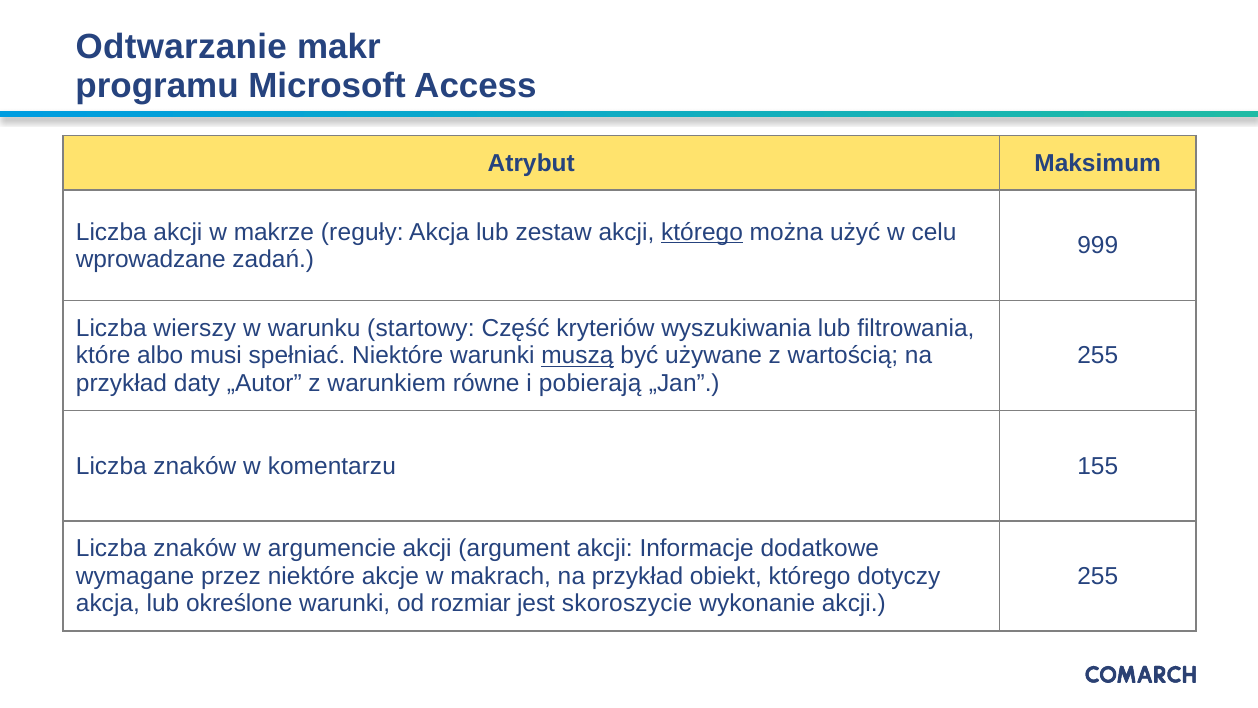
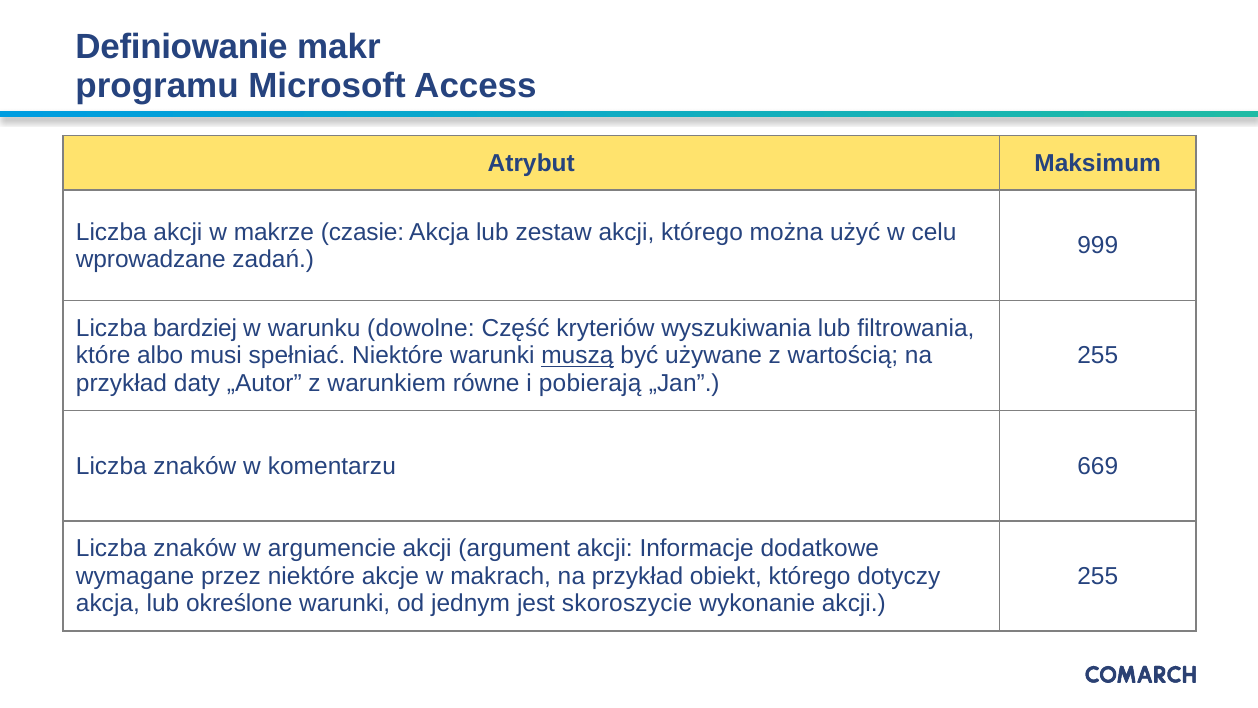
Odtwarzanie: Odtwarzanie -> Definiowanie
reguły: reguły -> czasie
którego at (702, 232) underline: present -> none
wierszy: wierszy -> bardziej
startowy: startowy -> dowolne
155: 155 -> 669
rozmiar: rozmiar -> jednym
